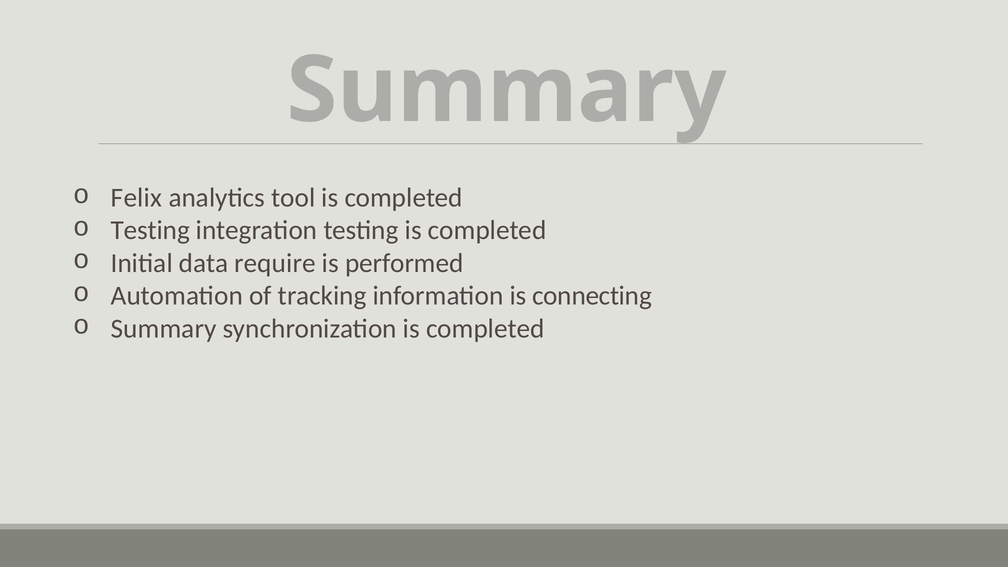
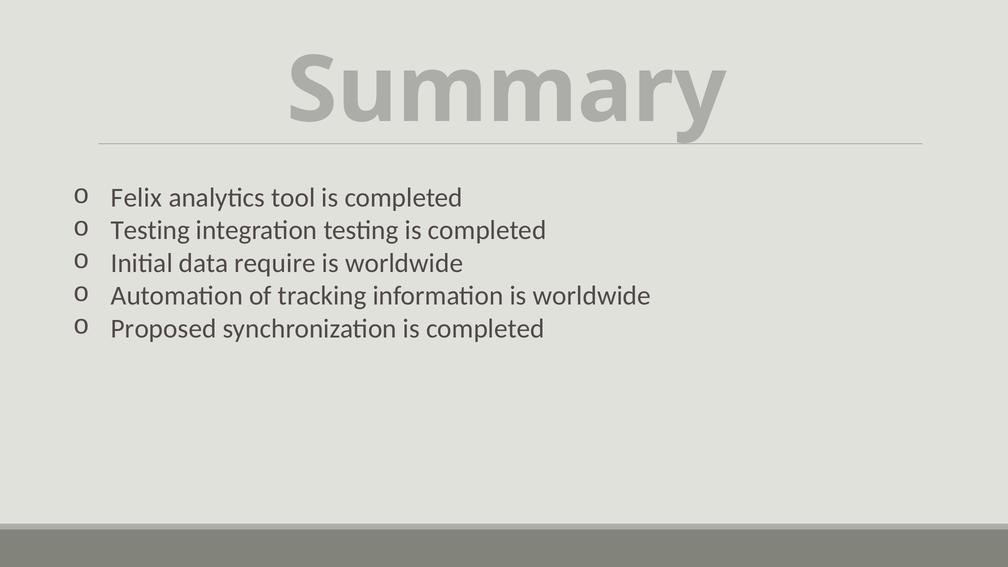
performed at (404, 263): performed -> worldwide
information is connecting: connecting -> worldwide
Summary at (164, 329): Summary -> Proposed
